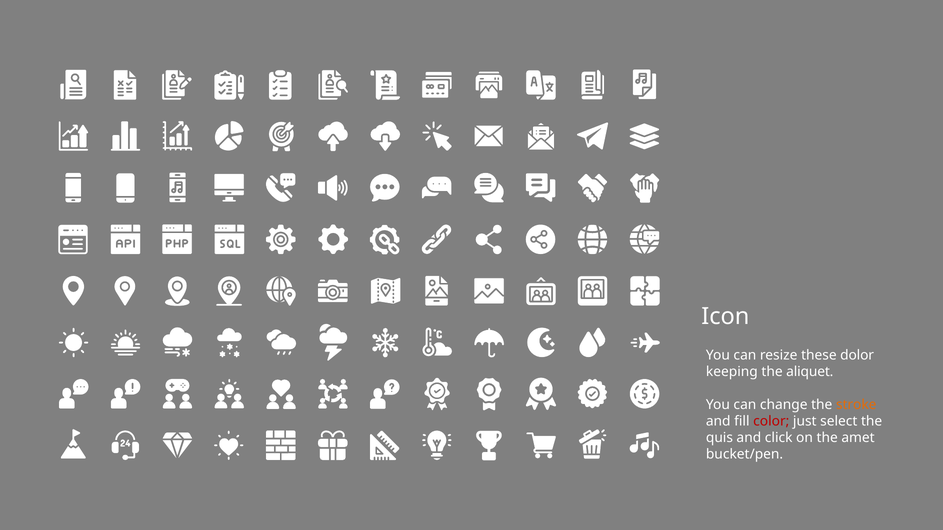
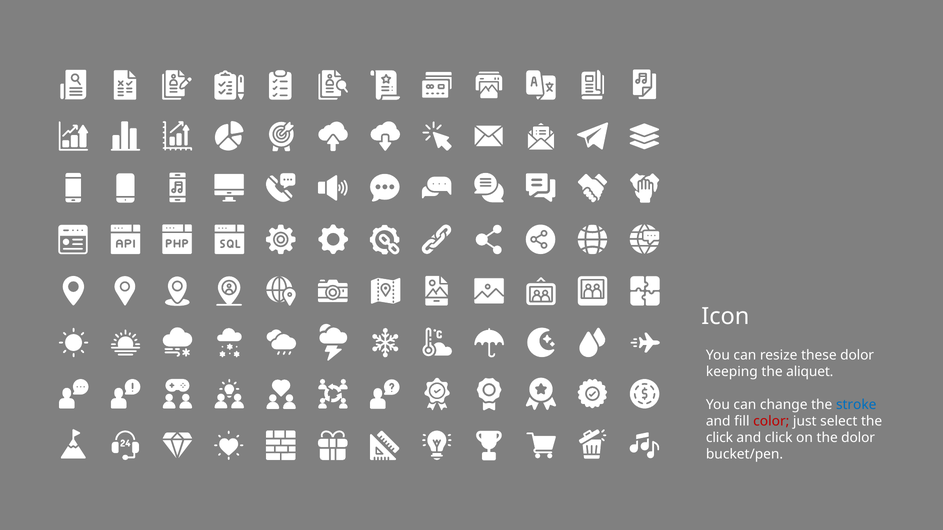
stroke colour: orange -> blue
quis at (719, 438): quis -> click
the amet: amet -> dolor
